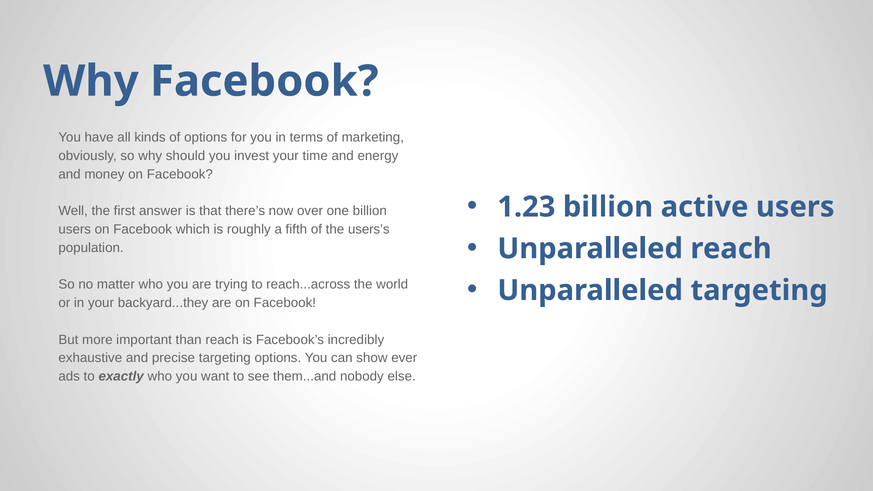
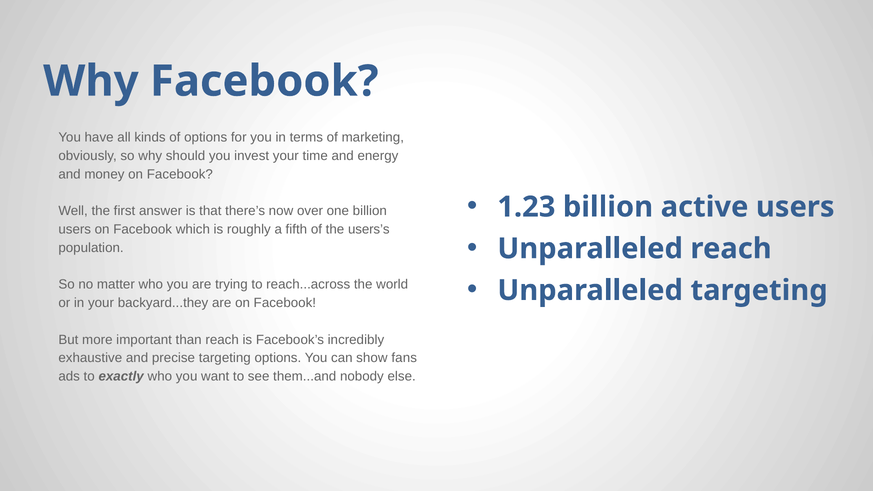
ever: ever -> fans
